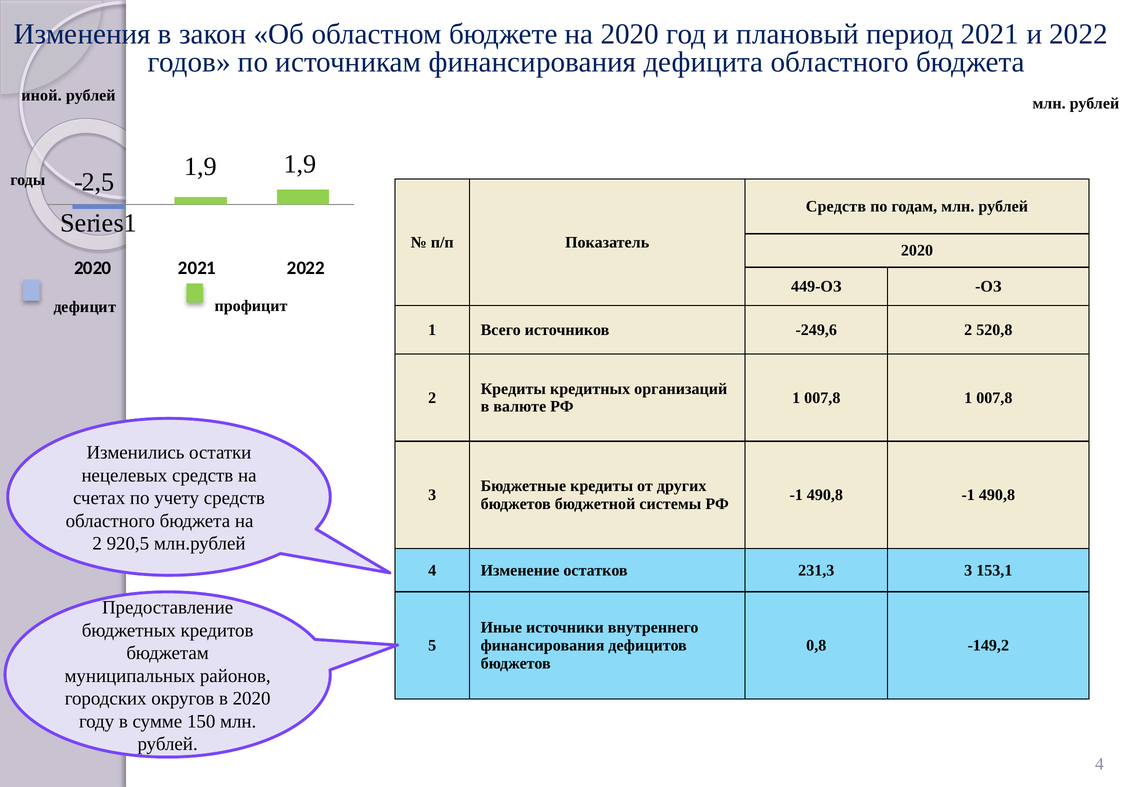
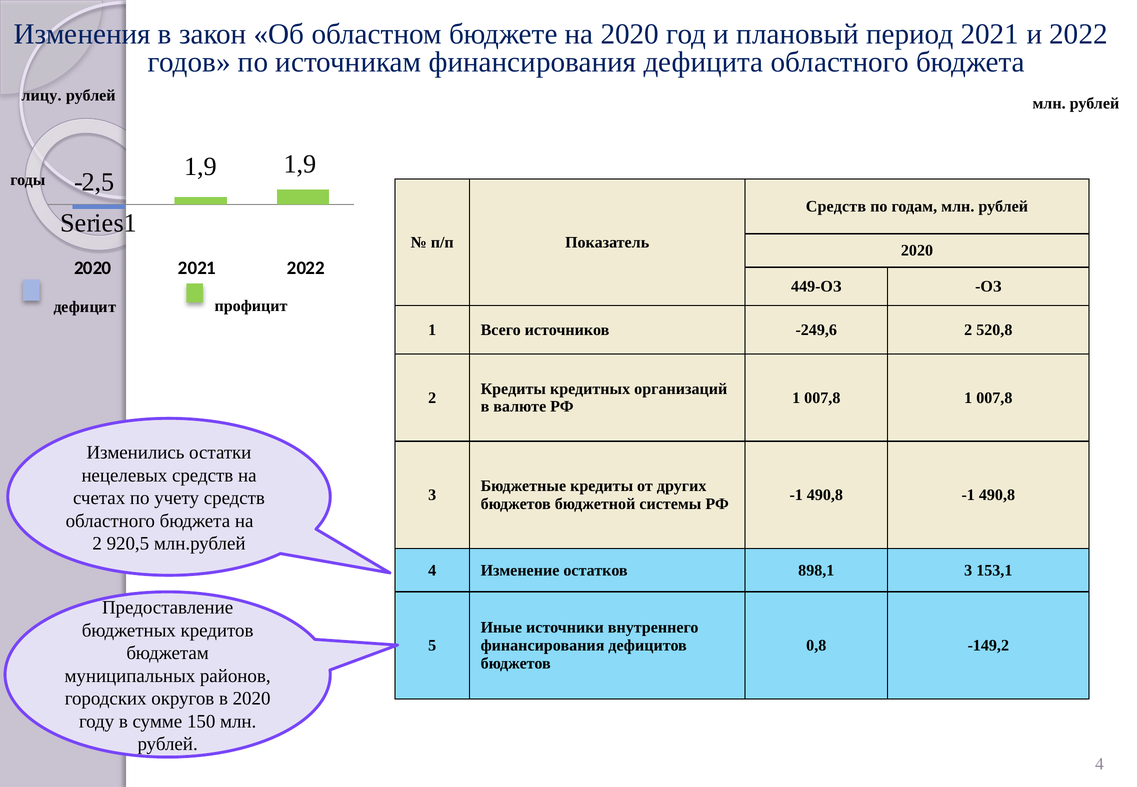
иной: иной -> лицу
231,3: 231,3 -> 898,1
